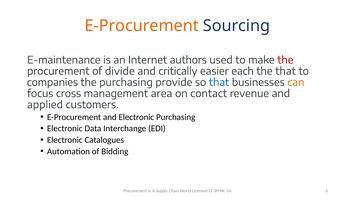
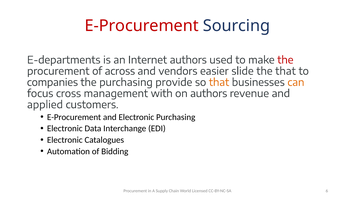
E-Procurement at (142, 26) colour: orange -> red
E-maintenance: E-maintenance -> E-departments
divide: divide -> across
critically: critically -> vendors
each: each -> slide
that at (219, 82) colour: blue -> orange
area: area -> with
on contact: contact -> authors
